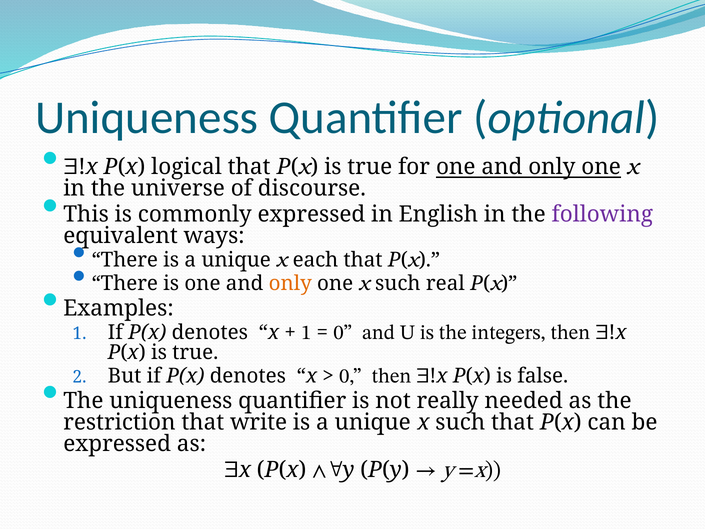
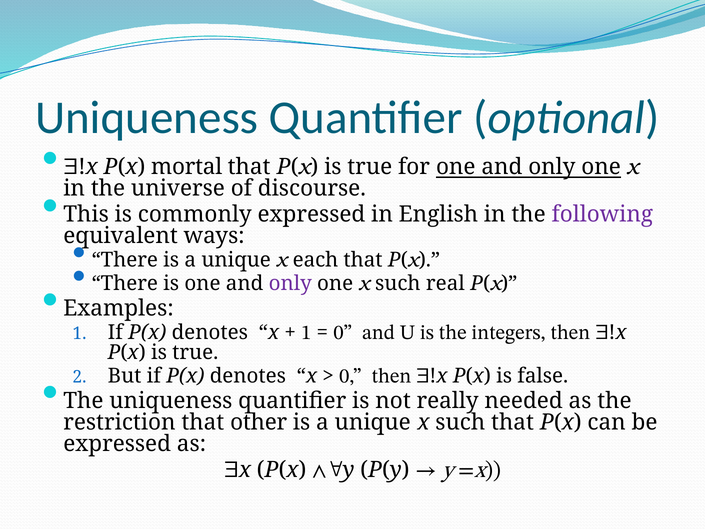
logical: logical -> mortal
only at (290, 283) colour: orange -> purple
write: write -> other
